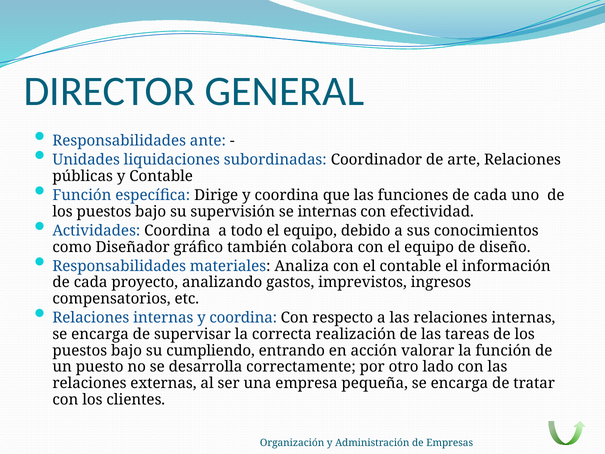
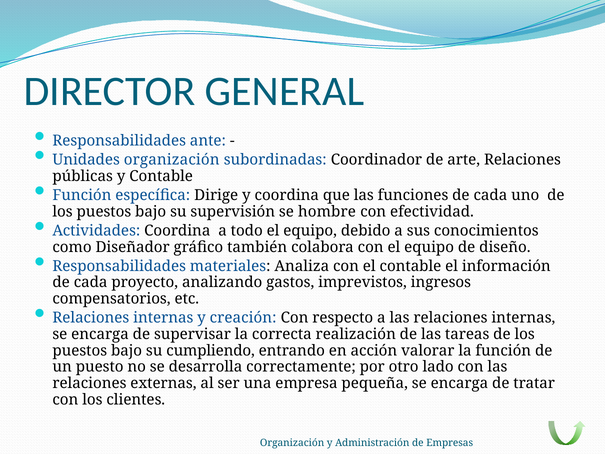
Unidades liquidaciones: liquidaciones -> organización
se internas: internas -> hombre
internas y coordina: coordina -> creación
